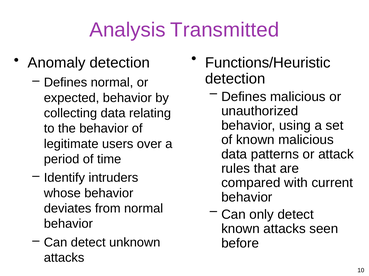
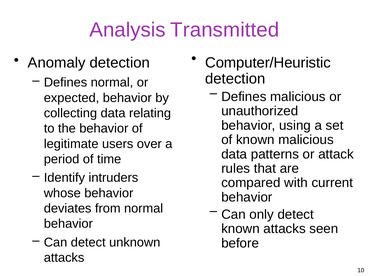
Functions/Heuristic: Functions/Heuristic -> Computer/Heuristic
